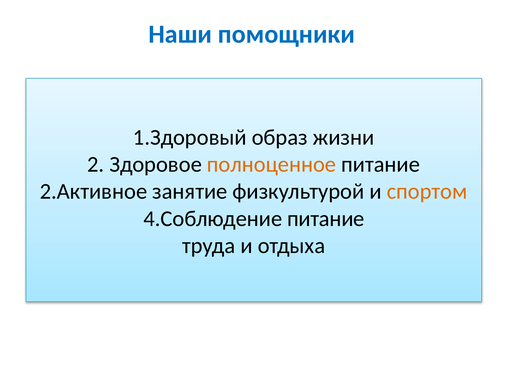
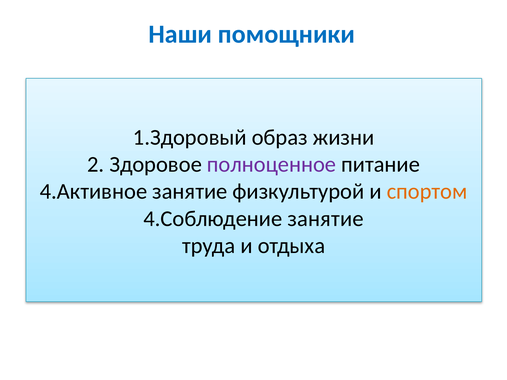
полноценное colour: orange -> purple
2.Активное: 2.Активное -> 4.Активное
4.Соблюдение питание: питание -> занятие
